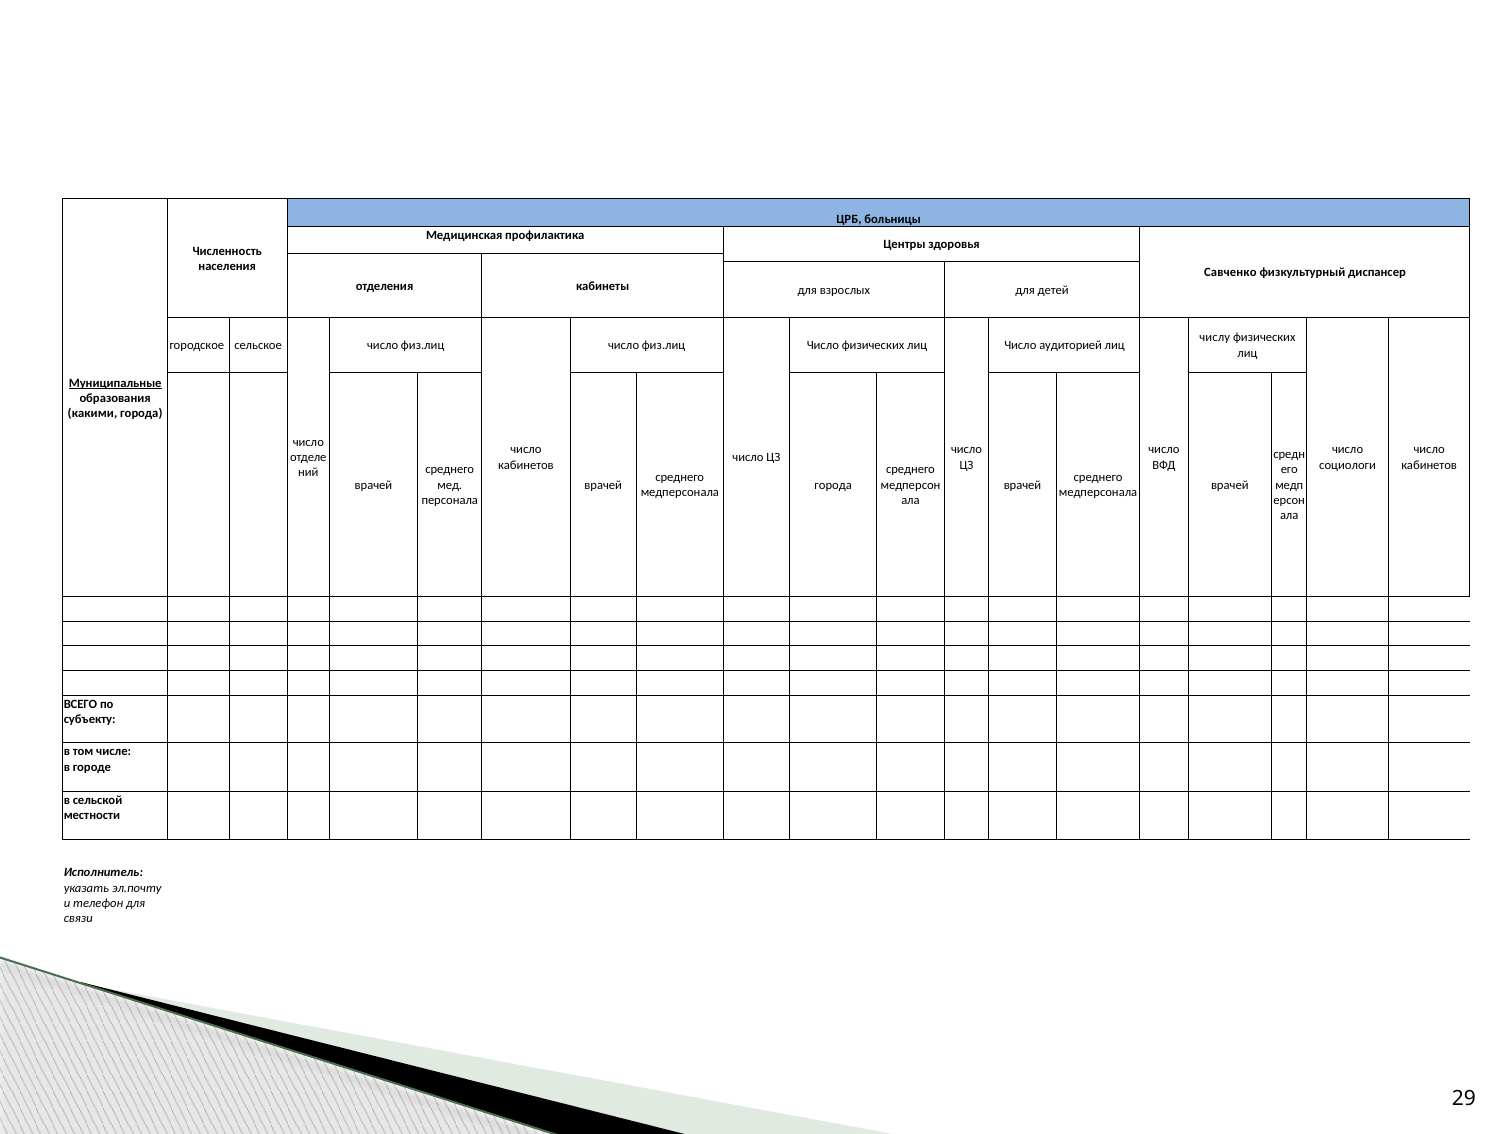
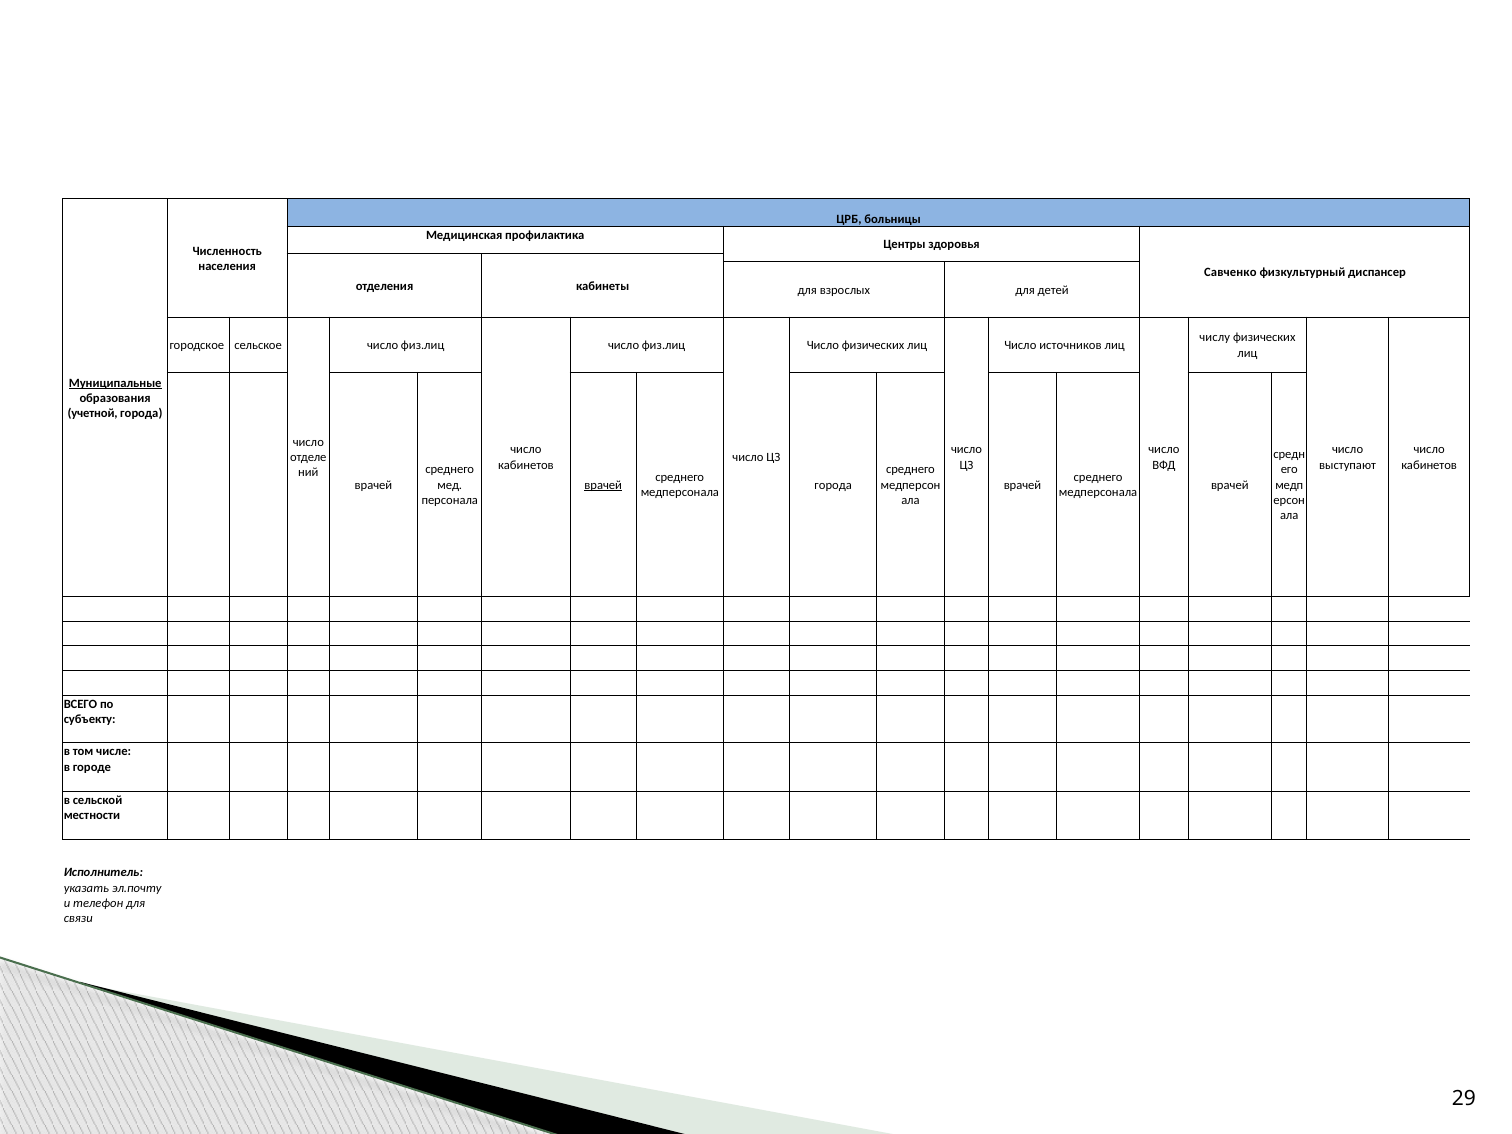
аудиторией: аудиторией -> источников
какими: какими -> учетной
социологи: социологи -> выступают
врачей at (603, 485) underline: none -> present
